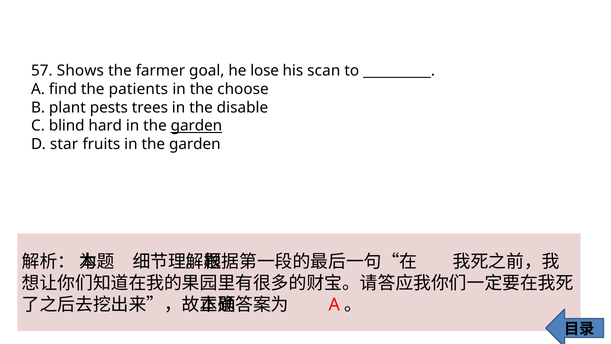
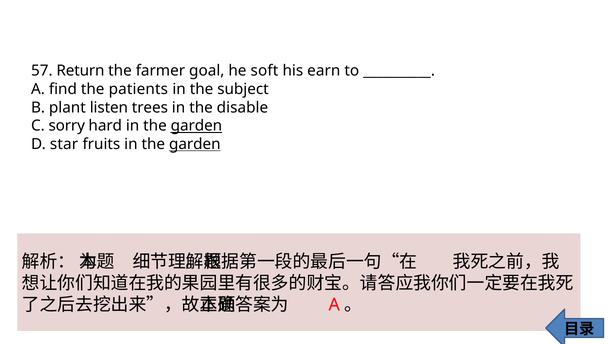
Shows: Shows -> Return
lose: lose -> soft
scan: scan -> earn
choose: choose -> subject
pests: pests -> listen
blind: blind -> sorry
garden at (195, 144) underline: none -> present
